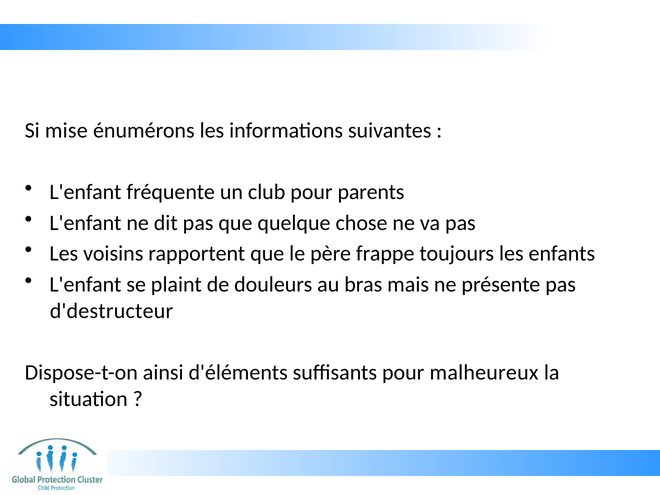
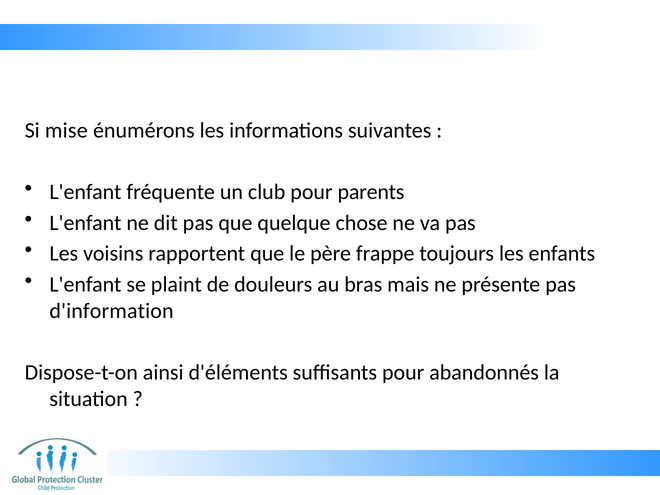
d'destructeur: d'destructeur -> d'information
malheureux: malheureux -> abandonnés
